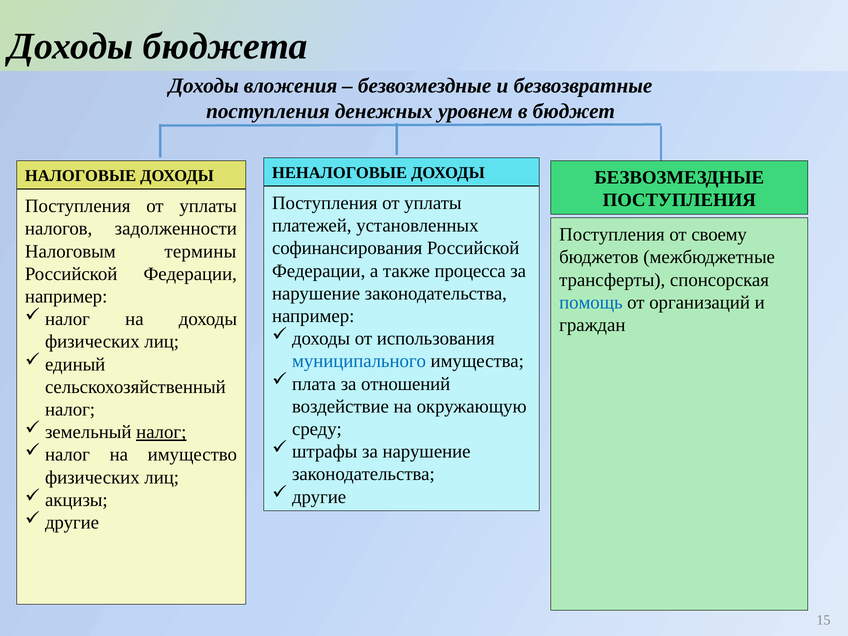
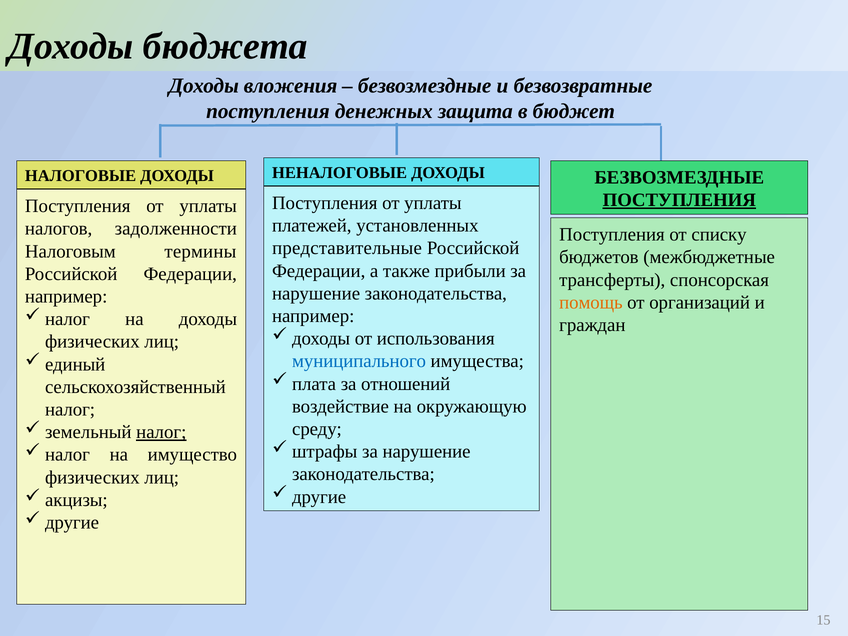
уровнем: уровнем -> защита
ПОСТУПЛЕНИЯ at (679, 200) underline: none -> present
своему: своему -> списку
софинансирования: софинансирования -> представительные
процесса: процесса -> прибыли
помощь colour: blue -> orange
